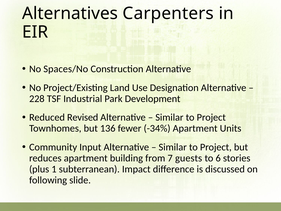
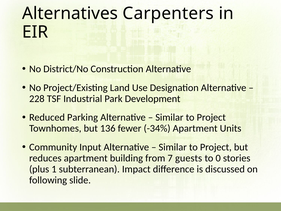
Spaces/No: Spaces/No -> District/No
Revised: Revised -> Parking
6: 6 -> 0
